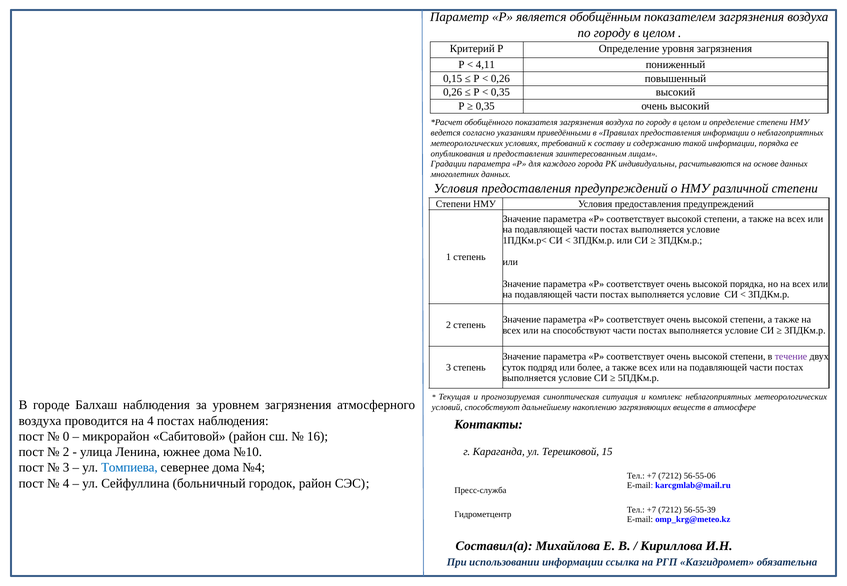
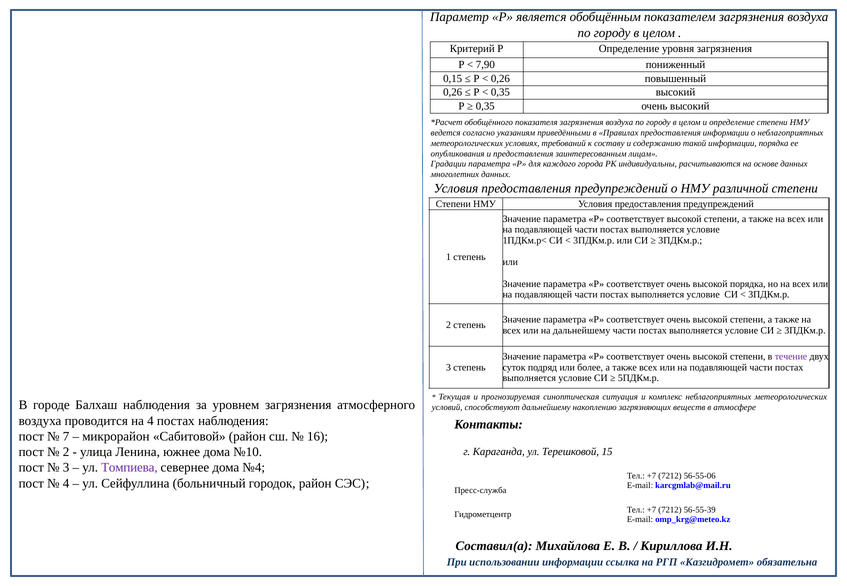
4,11: 4,11 -> 7,90
на способствуют: способствуют -> дальнейшему
0: 0 -> 7
Томпиева colour: blue -> purple
